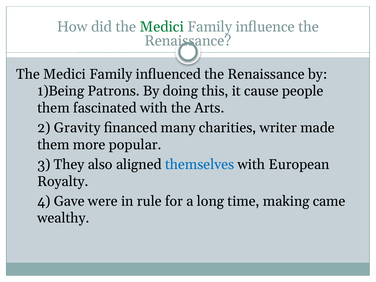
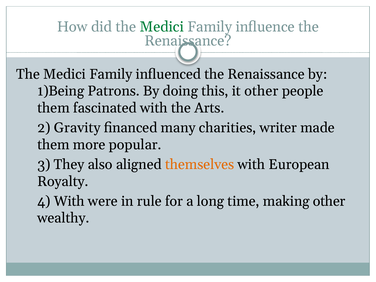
it cause: cause -> other
themselves colour: blue -> orange
4 Gave: Gave -> With
making came: came -> other
